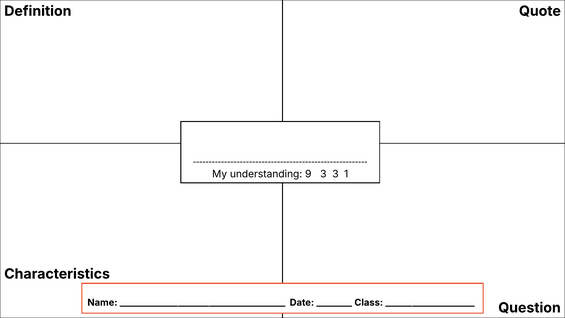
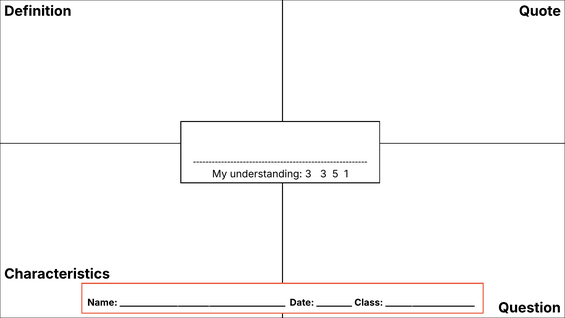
understanding 9: 9 -> 3
3 3: 3 -> 5
